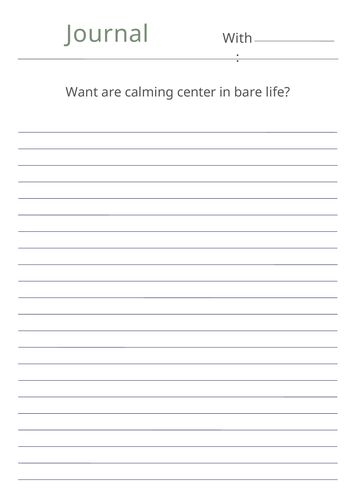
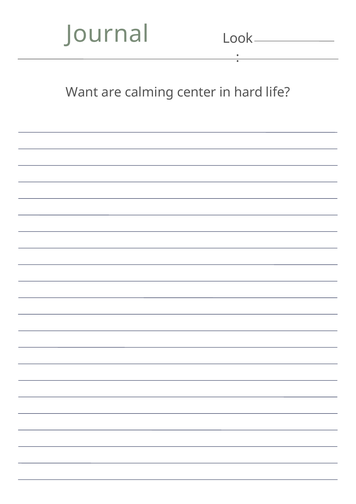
With: With -> Look
bare: bare -> hard
